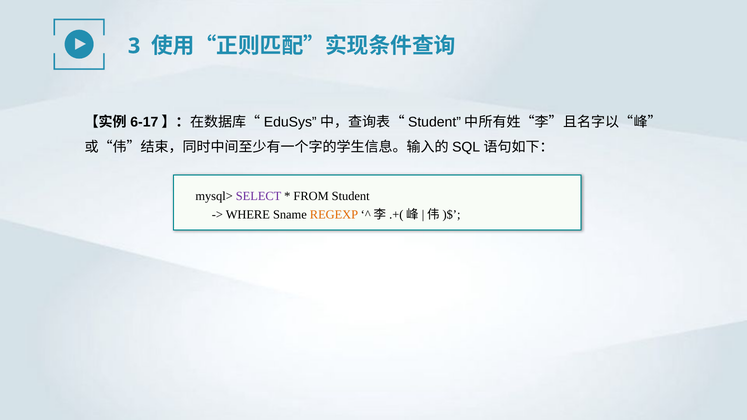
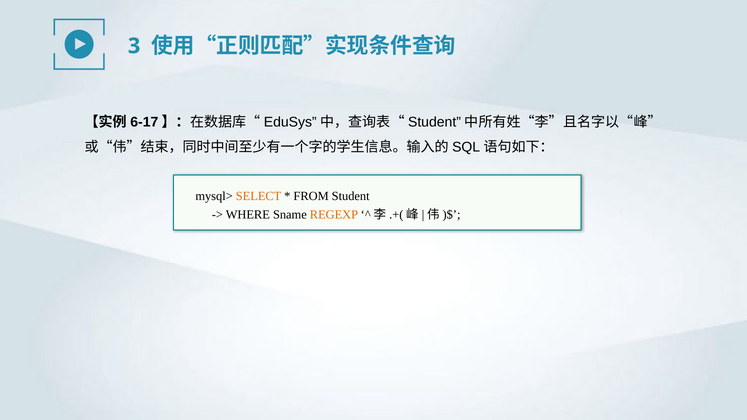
SELECT colour: purple -> orange
